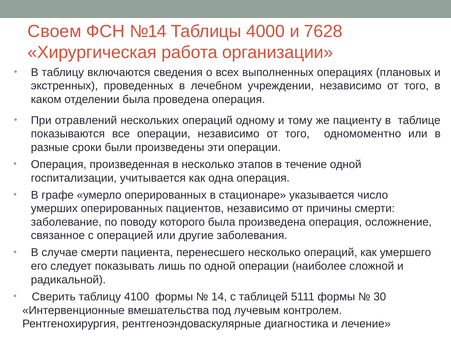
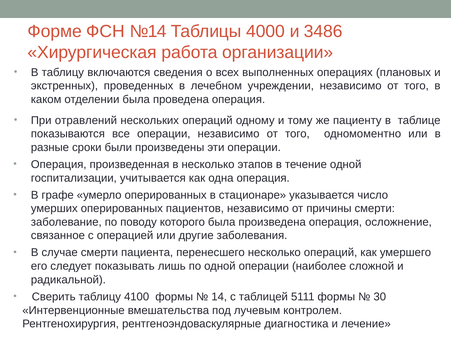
Своем: Своем -> Форме
7628: 7628 -> 3486
